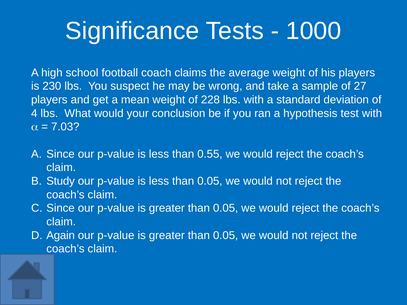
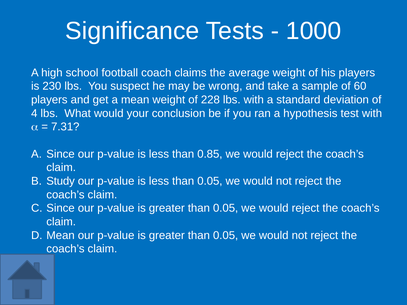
27: 27 -> 60
7.03: 7.03 -> 7.31
0.55: 0.55 -> 0.85
Again at (61, 236): Again -> Mean
